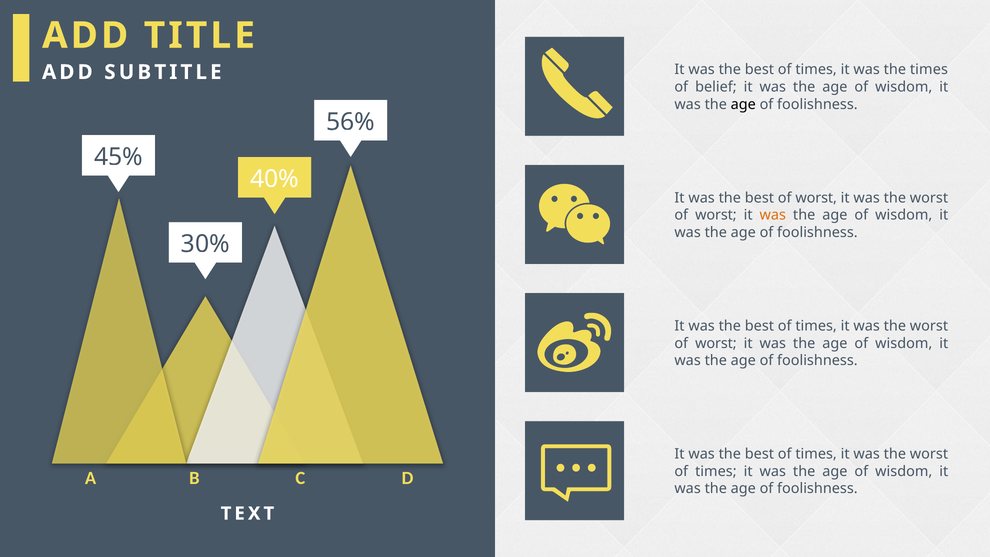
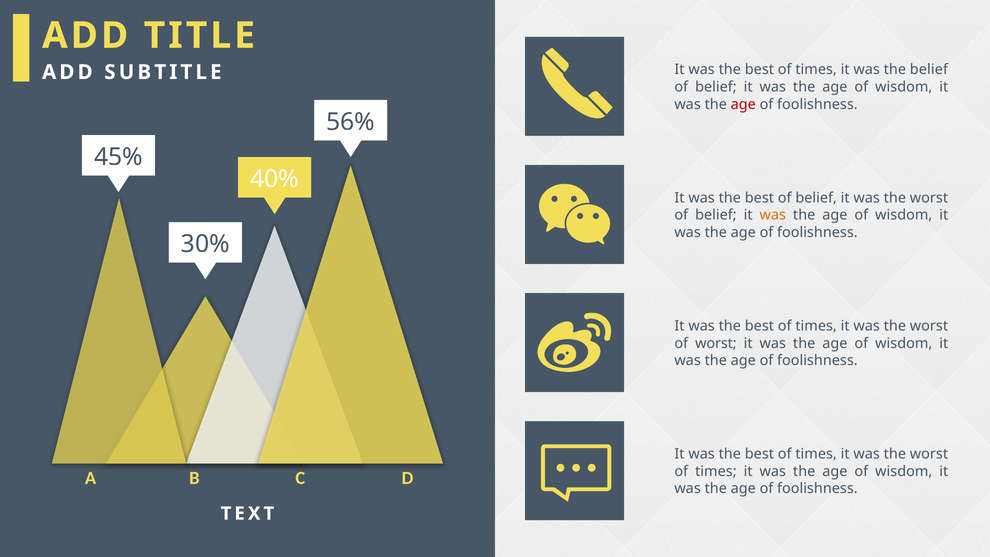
the times: times -> belief
age at (743, 104) colour: black -> red
best of worst: worst -> belief
worst at (716, 215): worst -> belief
